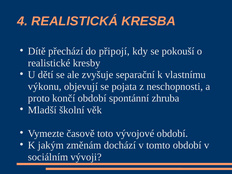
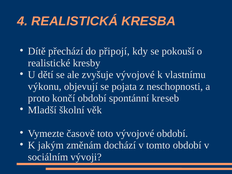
zvyšuje separační: separační -> vývojové
zhruba: zhruba -> kreseb
